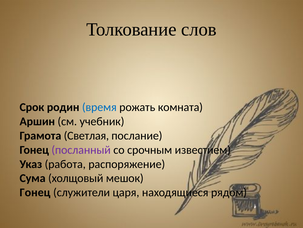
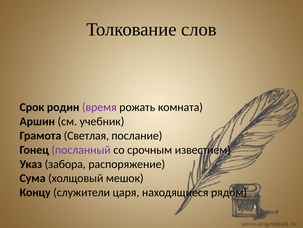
время colour: blue -> purple
работа: работа -> забора
Гонец at (35, 192): Гонец -> Концу
